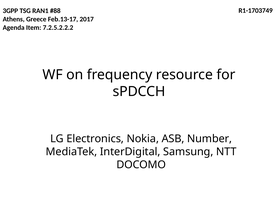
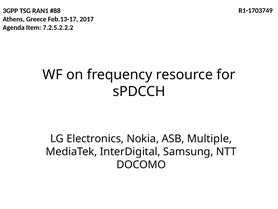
Number: Number -> Multiple
